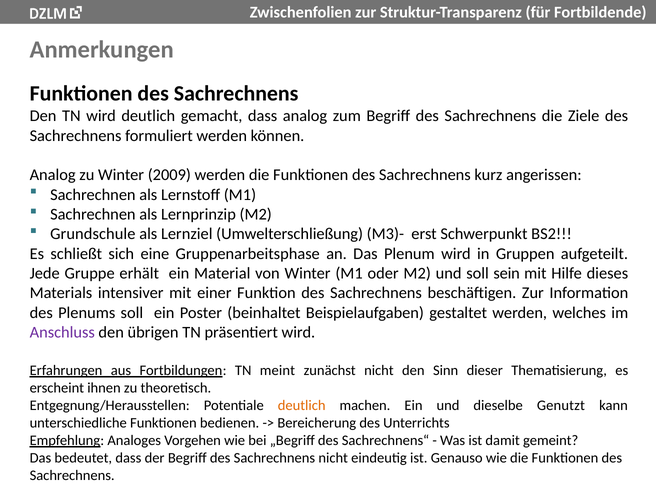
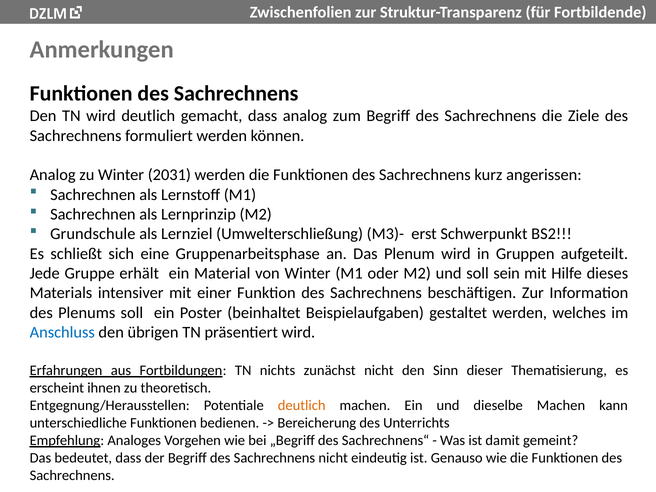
2009: 2009 -> 2031
Anschluss colour: purple -> blue
meint: meint -> nichts
dieselbe Genutzt: Genutzt -> Machen
